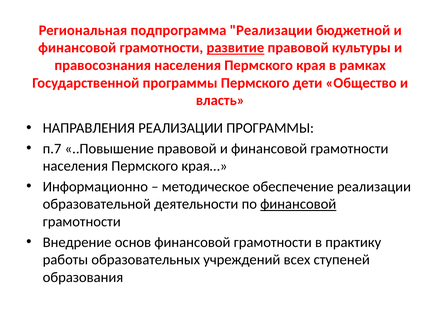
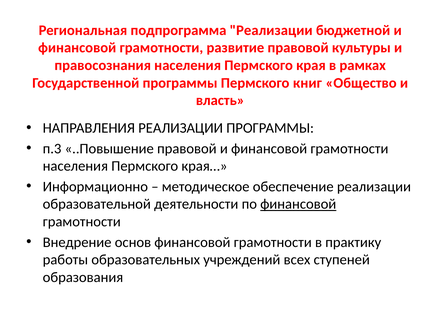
развитие underline: present -> none
дети: дети -> книг
п.7: п.7 -> п.3
